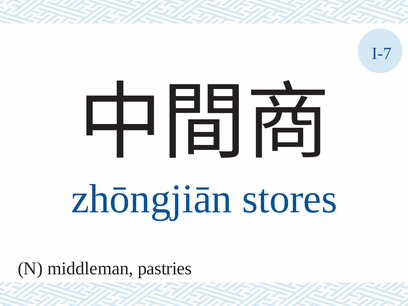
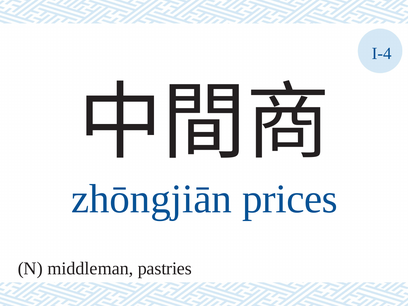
I-7: I-7 -> I-4
stores: stores -> prices
